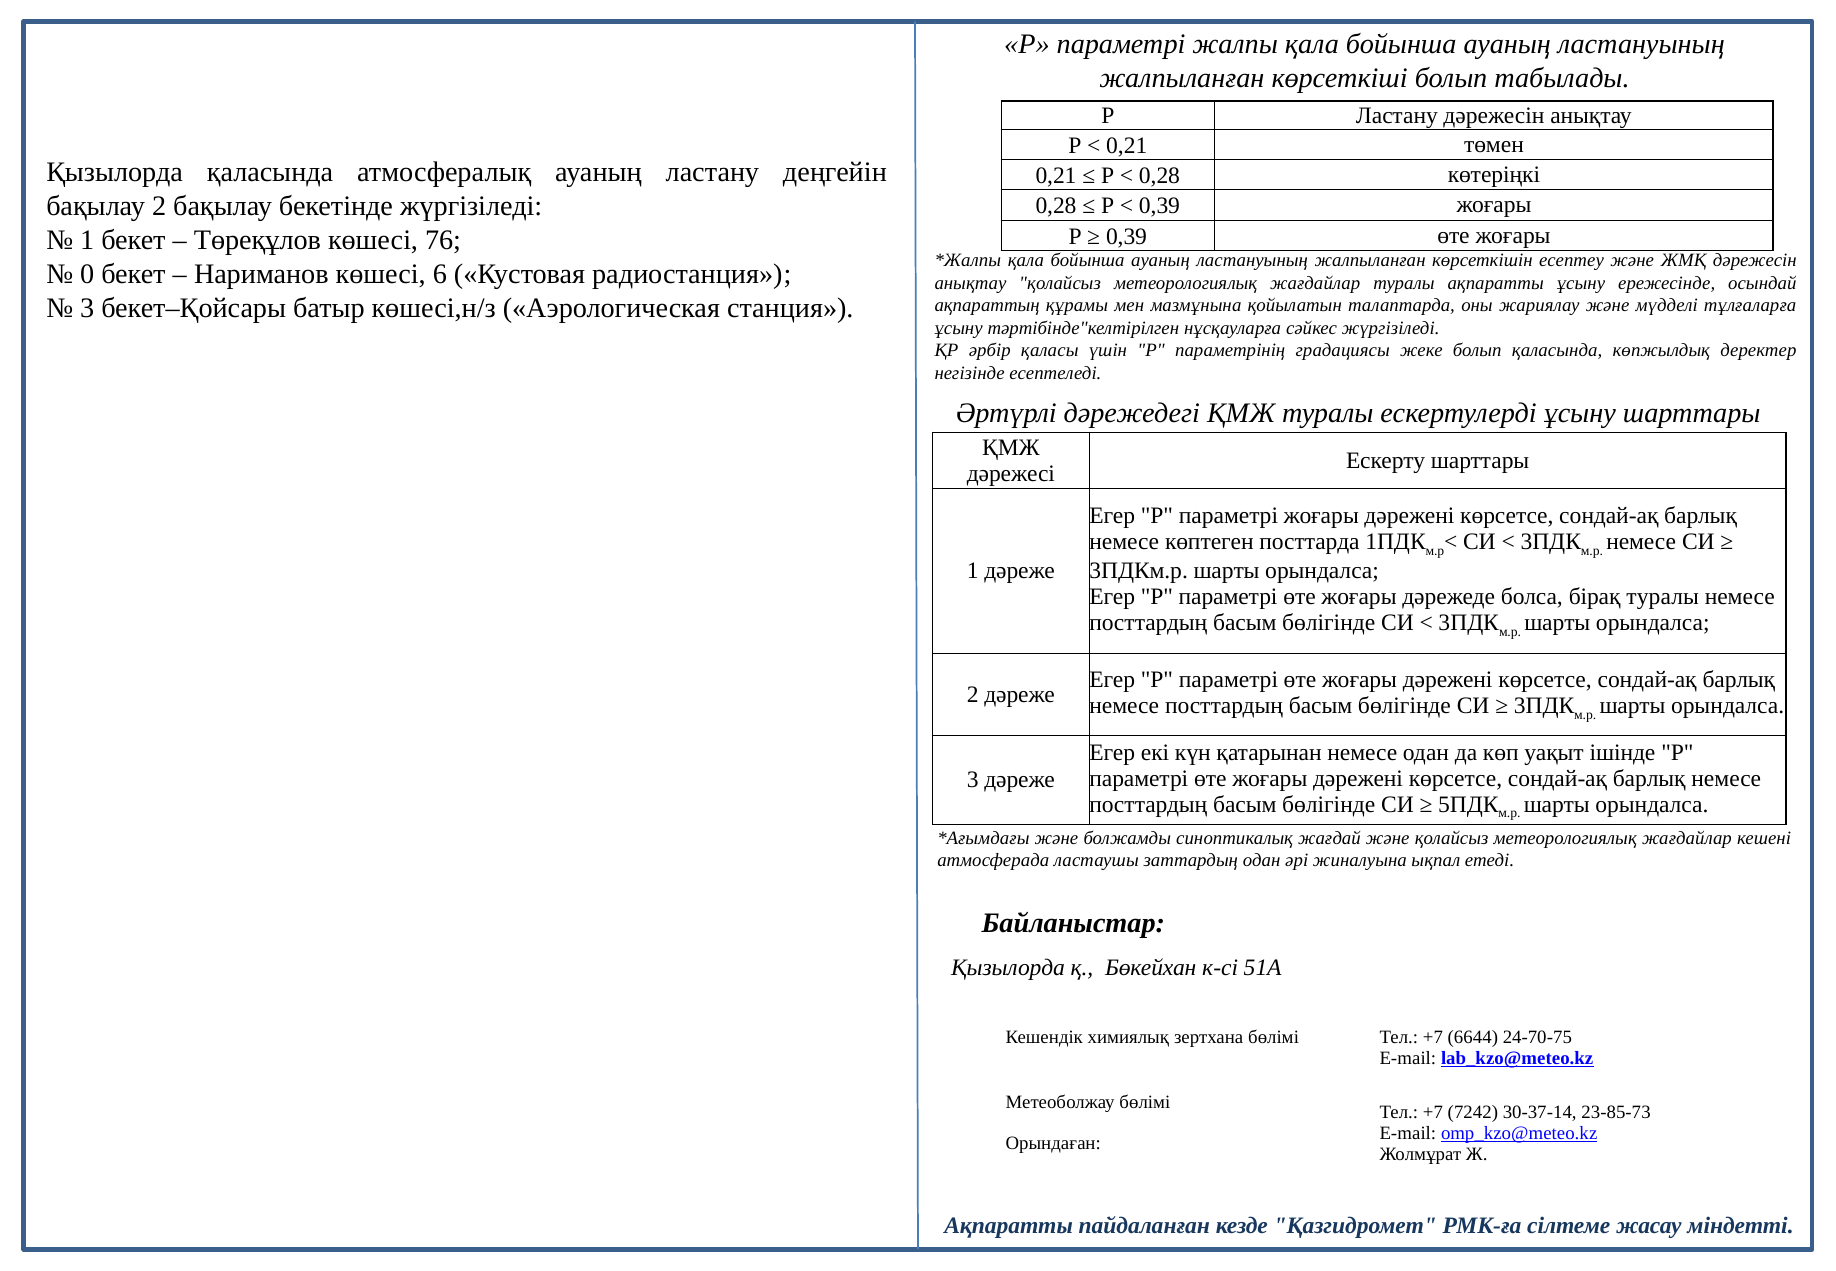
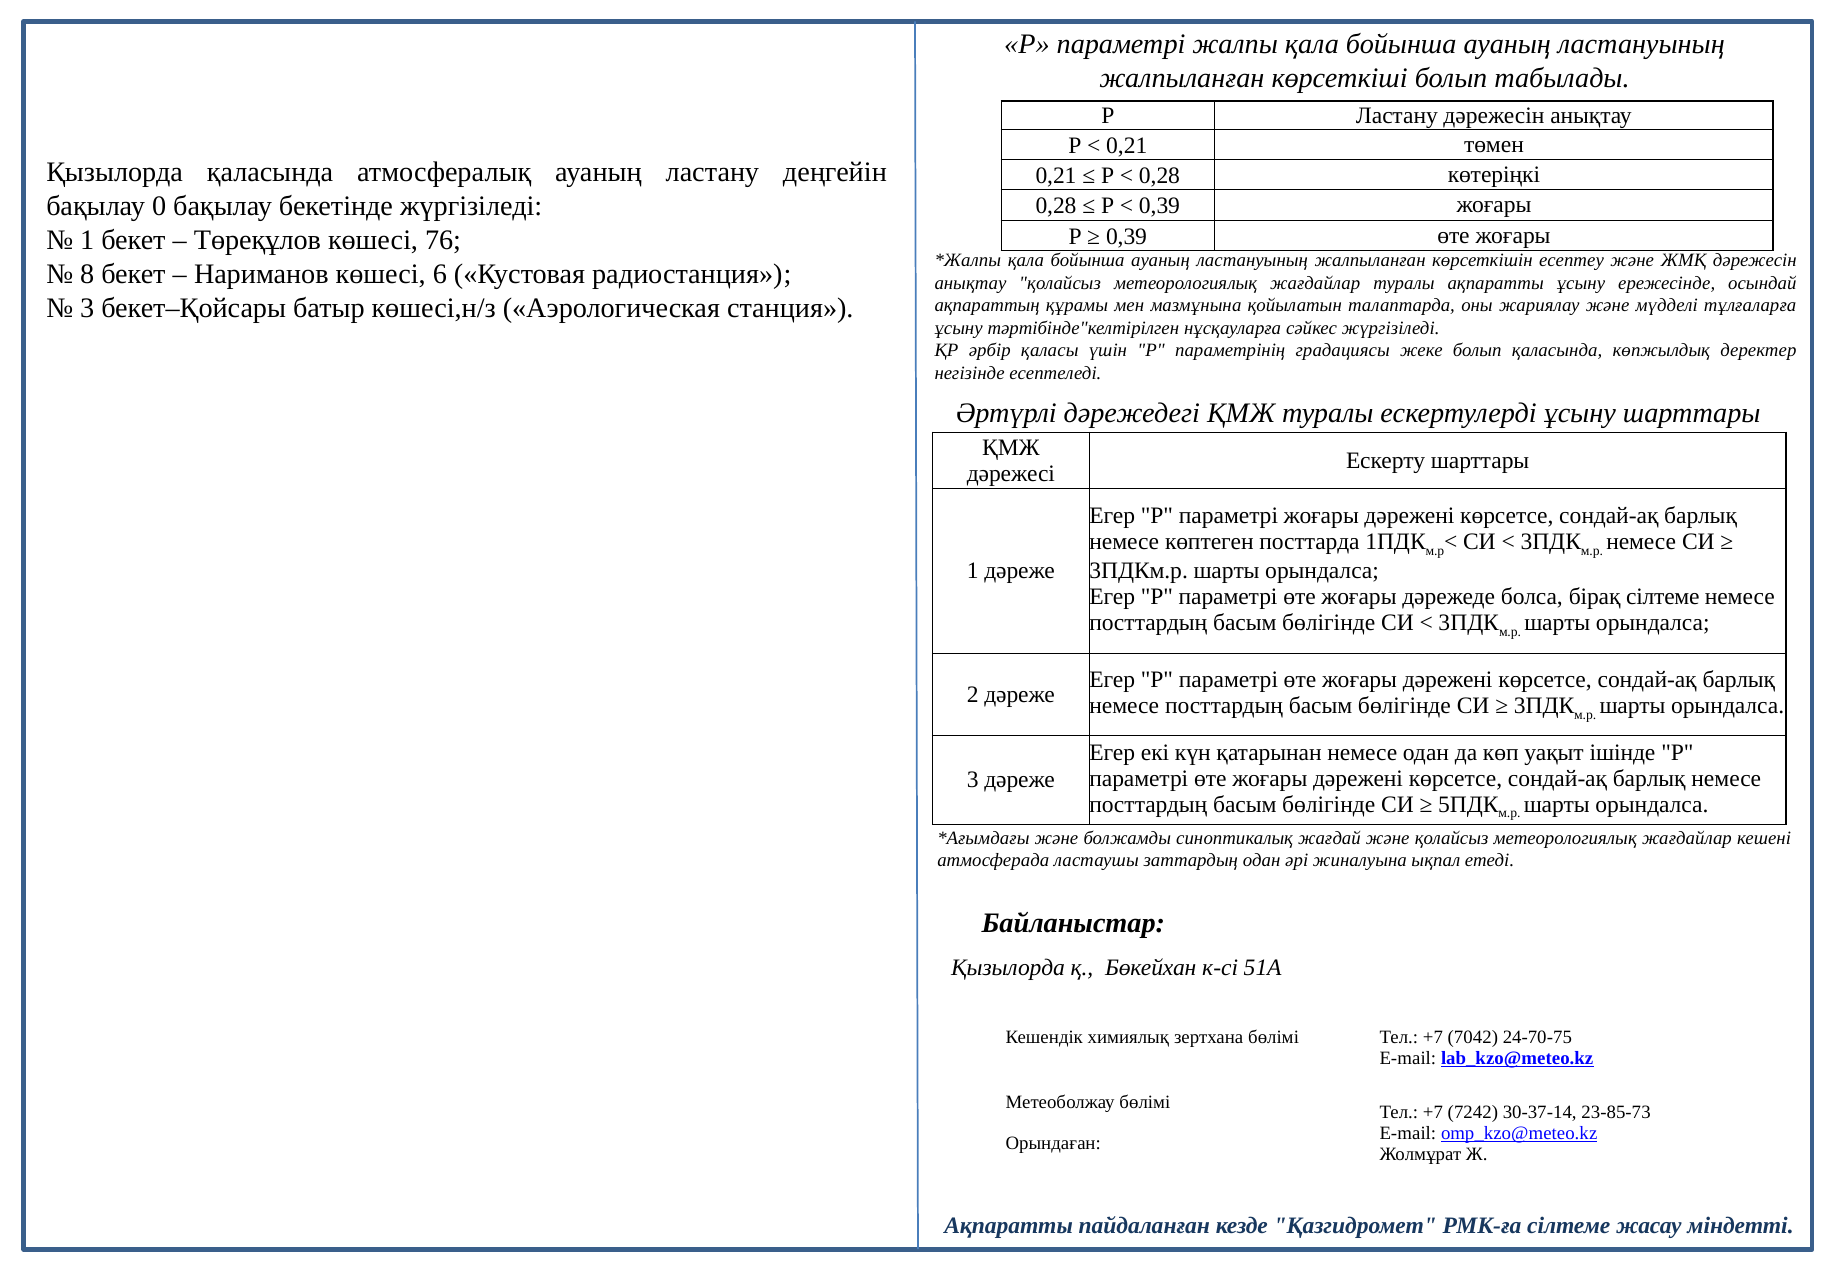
бақылау 2: 2 -> 0
0: 0 -> 8
бірақ туралы: туралы -> сілтеме
6644: 6644 -> 7042
